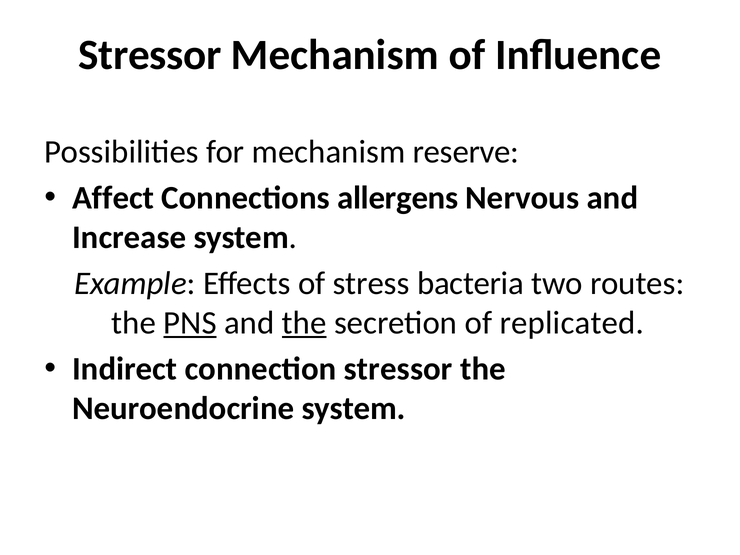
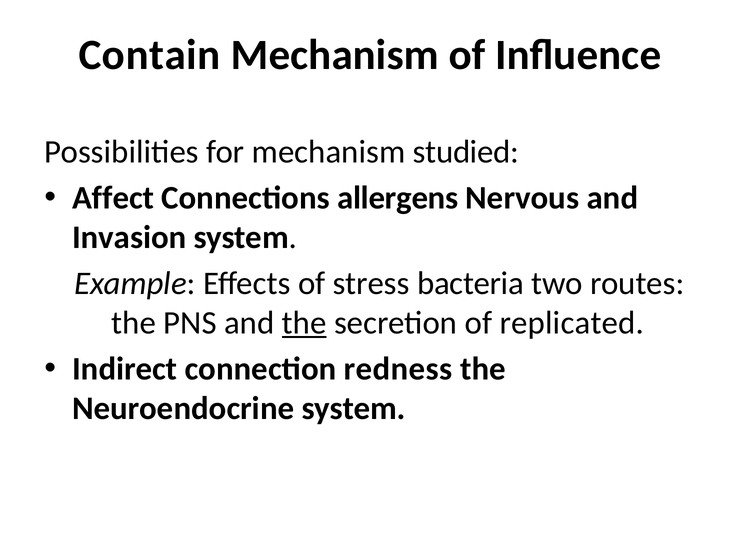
Stressor at (150, 55): Stressor -> Contain
reserve: reserve -> studied
Increase: Increase -> Invasion
PNS underline: present -> none
connection stressor: stressor -> redness
